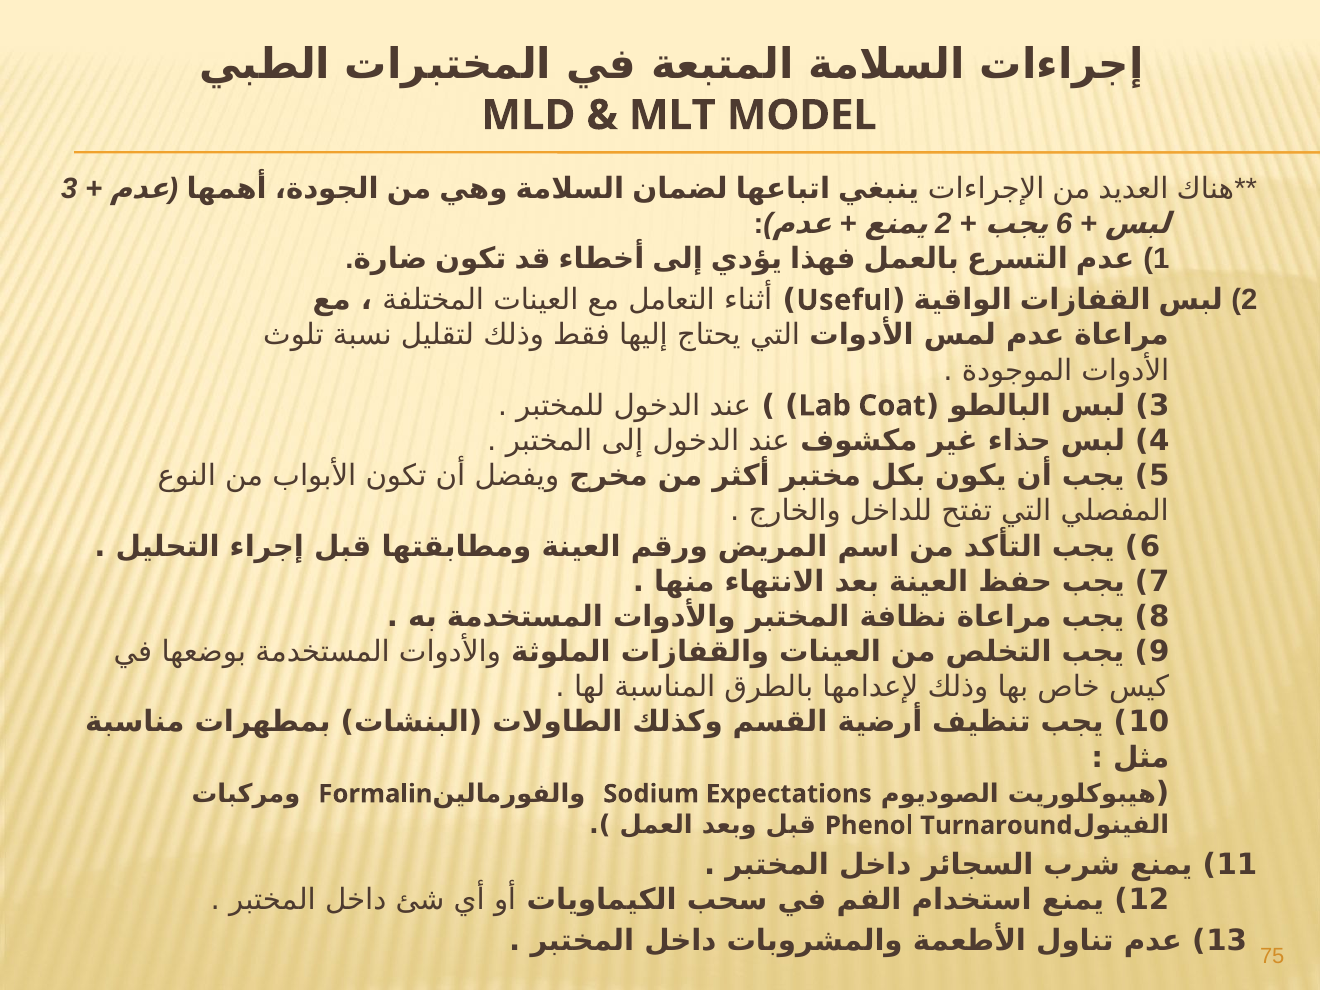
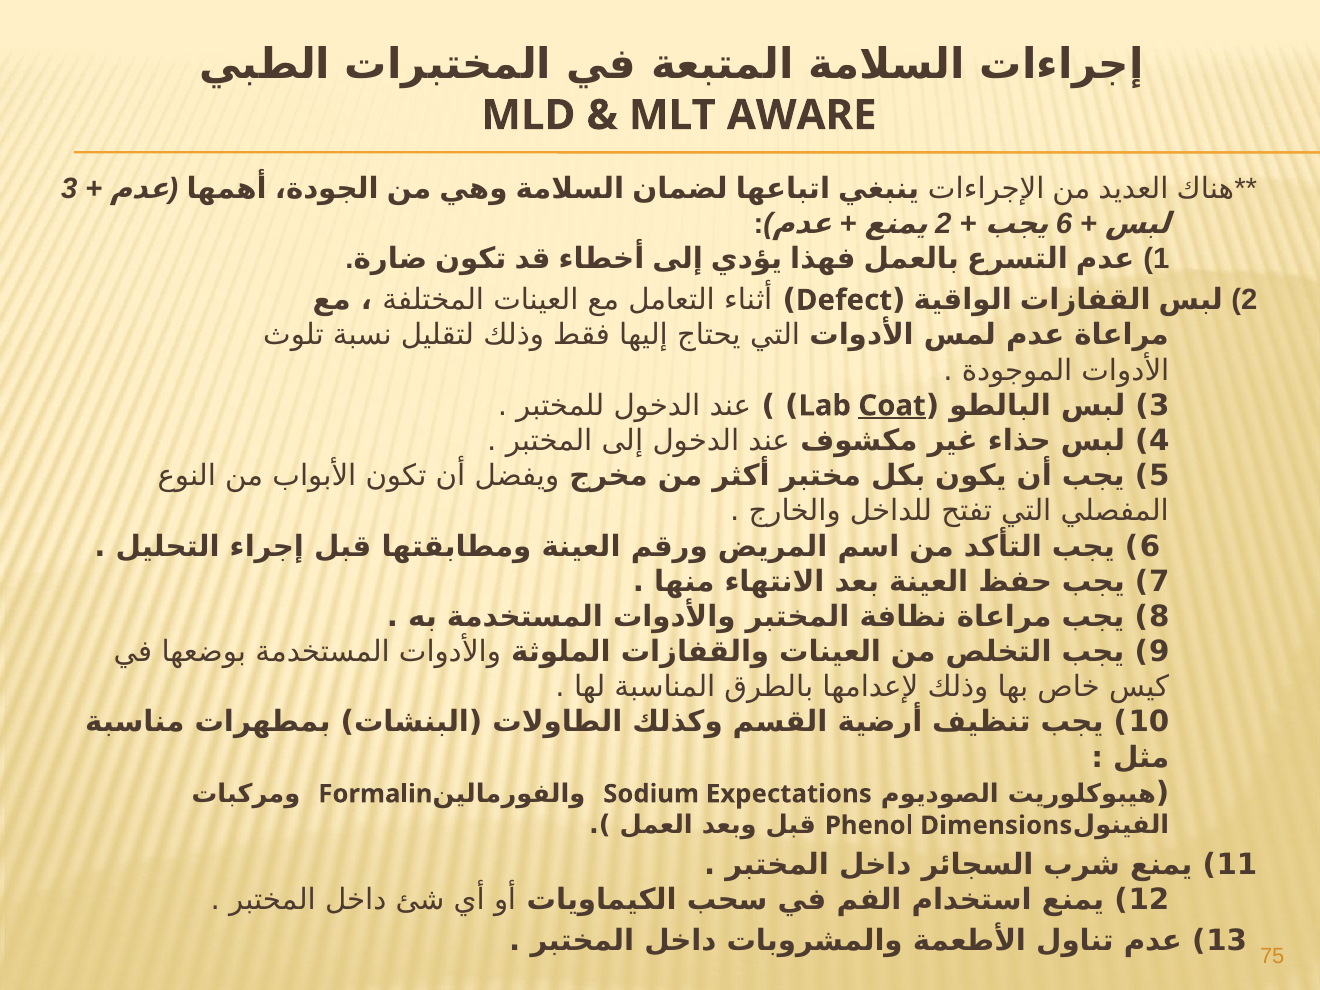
MODEL: MODEL -> AWARE
Useful: Useful -> Defect
Coat underline: none -> present
Turnaround: Turnaround -> Dimensions
